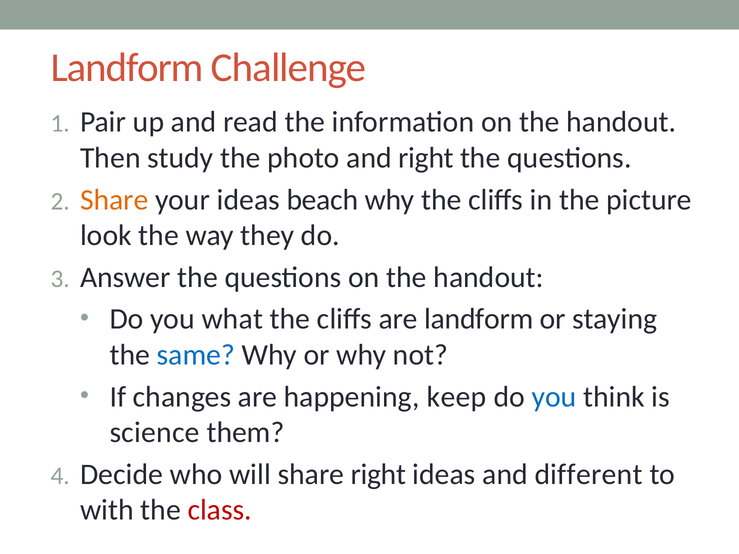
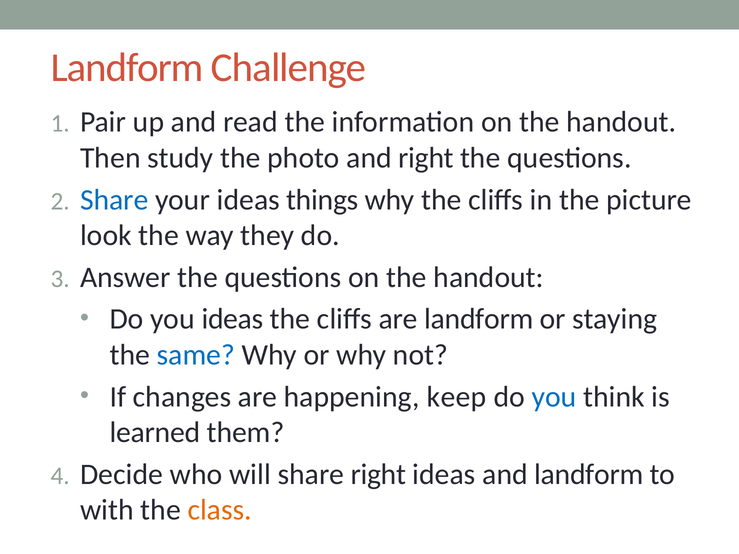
Share at (114, 200) colour: orange -> blue
beach: beach -> things
you what: what -> ideas
science: science -> learned
and different: different -> landform
class colour: red -> orange
